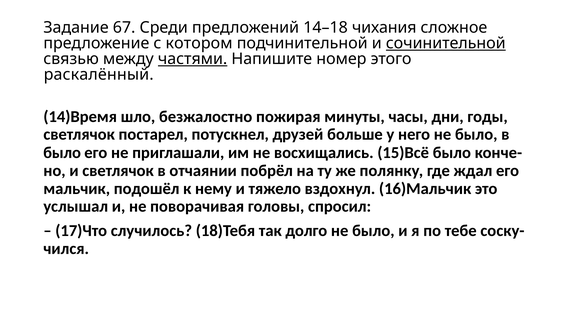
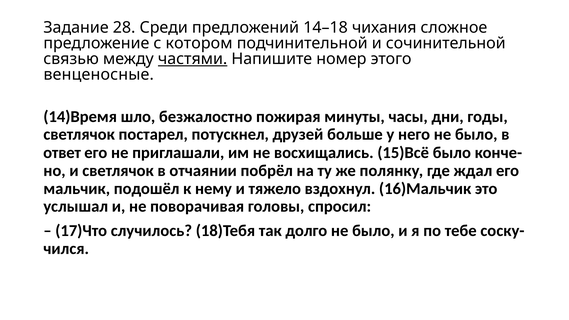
67: 67 -> 28
сочинительной underline: present -> none
раскалённый: раскалённый -> венценосные
было at (62, 153): было -> ответ
